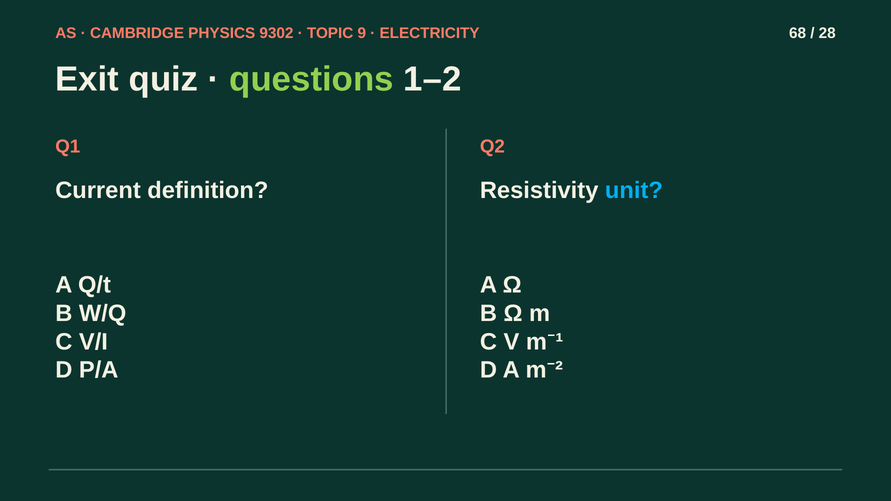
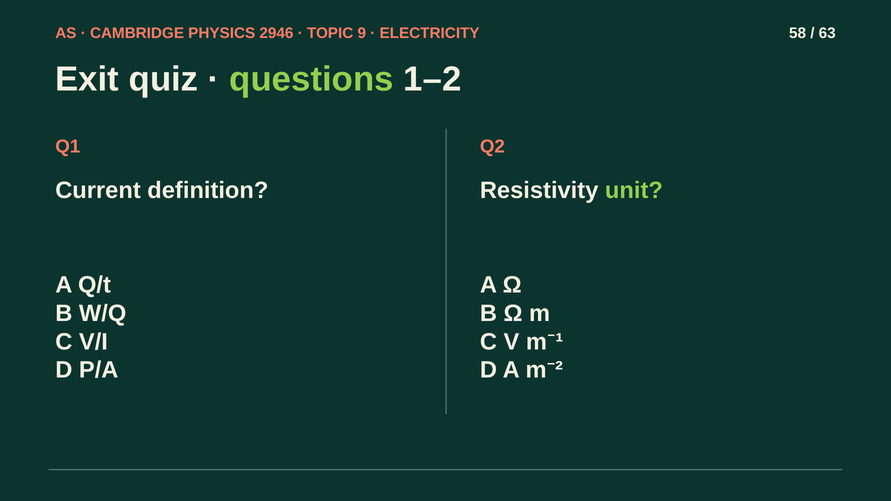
9302: 9302 -> 2946
68: 68 -> 58
28: 28 -> 63
unit colour: light blue -> light green
